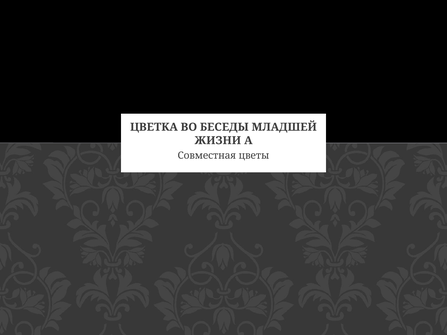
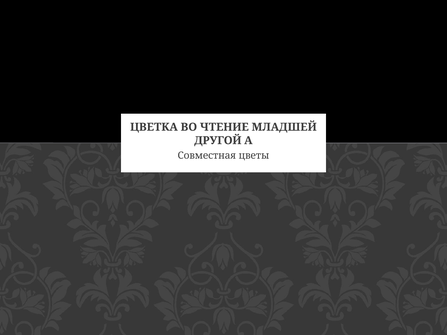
БЕСЕДЫ: БЕСЕДЫ -> ЧТЕНИЕ
ЖИЗНИ: ЖИЗНИ -> ДРУГОЙ
